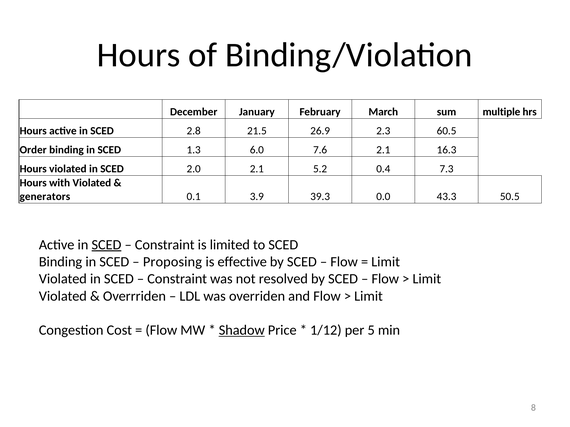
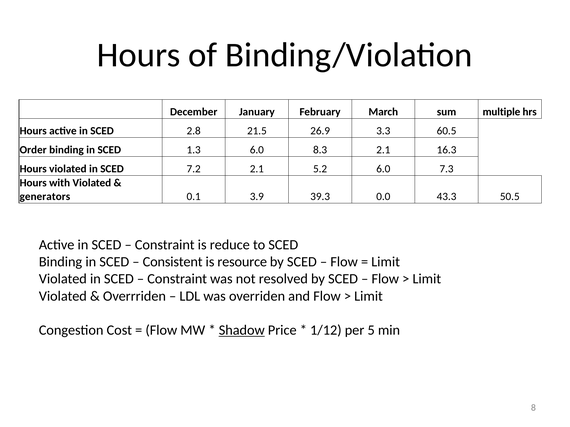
2.3: 2.3 -> 3.3
7.6: 7.6 -> 8.3
2.0: 2.0 -> 7.2
5.2 0.4: 0.4 -> 6.0
SCED at (106, 245) underline: present -> none
limited: limited -> reduce
Proposing: Proposing -> Consistent
effective: effective -> resource
